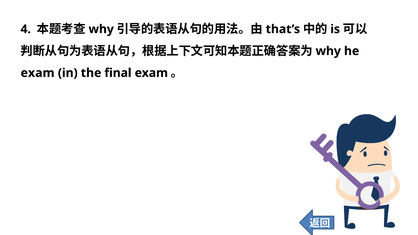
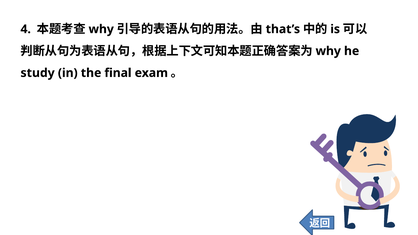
exam at (38, 73): exam -> study
